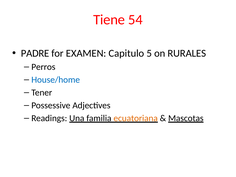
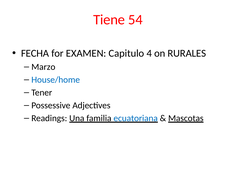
PADRE: PADRE -> FECHA
5: 5 -> 4
Perros: Perros -> Marzo
ecuatoriana colour: orange -> blue
